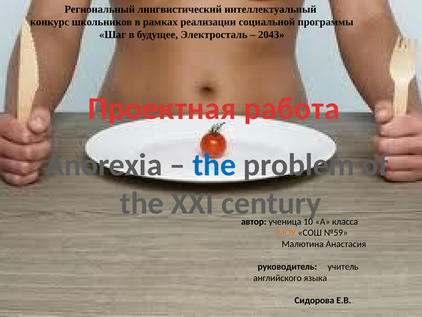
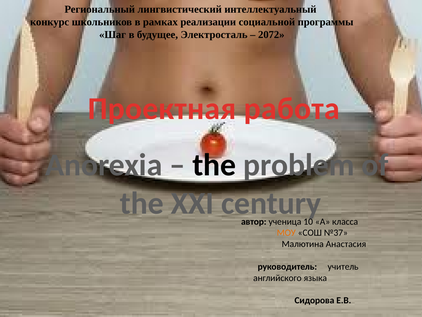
2043: 2043 -> 2072
the at (214, 165) colour: blue -> black
№59: №59 -> №37
